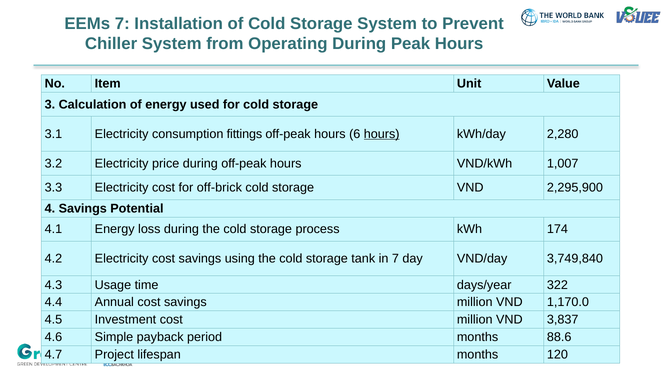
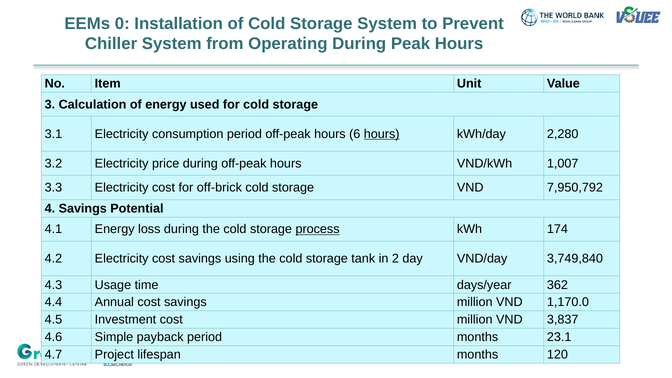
EEMs 7: 7 -> 0
consumption fittings: fittings -> period
2,295,900: 2,295,900 -> 7,950,792
process underline: none -> present
in 7: 7 -> 2
322: 322 -> 362
88.6: 88.6 -> 23.1
